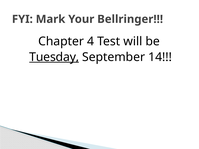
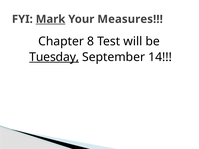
Mark underline: none -> present
Bellringer: Bellringer -> Measures
4: 4 -> 8
